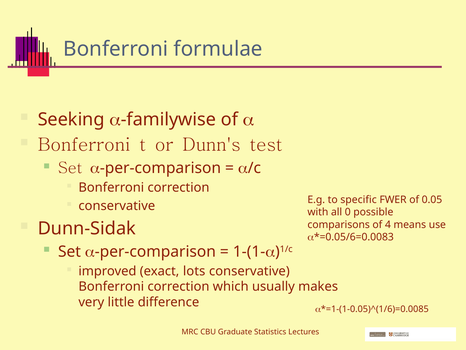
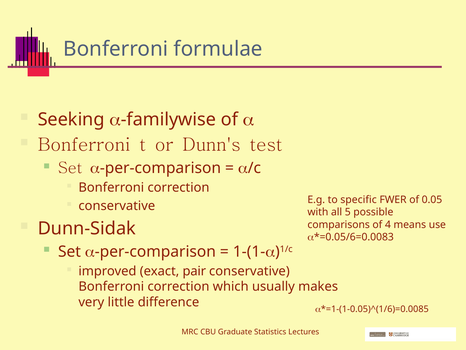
0: 0 -> 5
lots: lots -> pair
